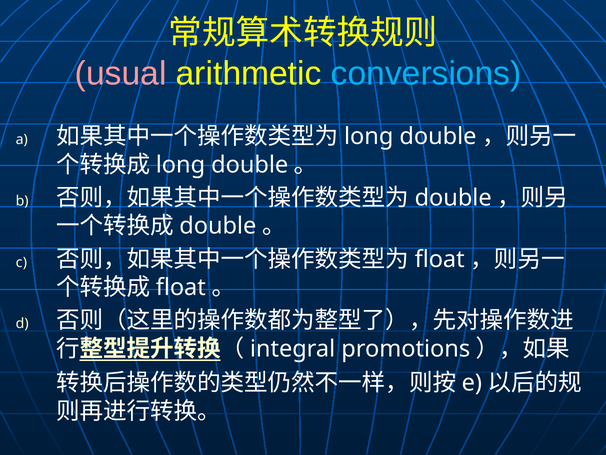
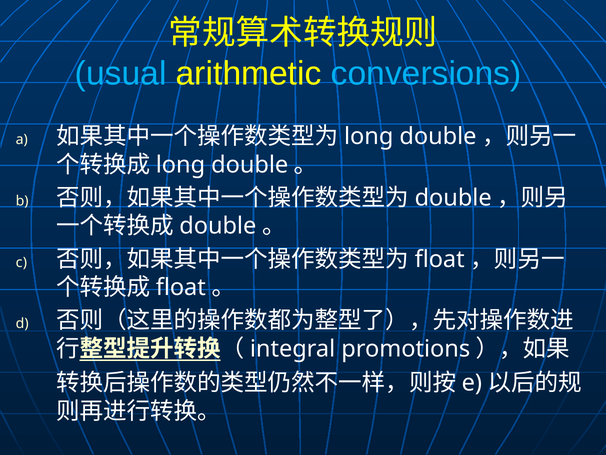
usual colour: pink -> light blue
